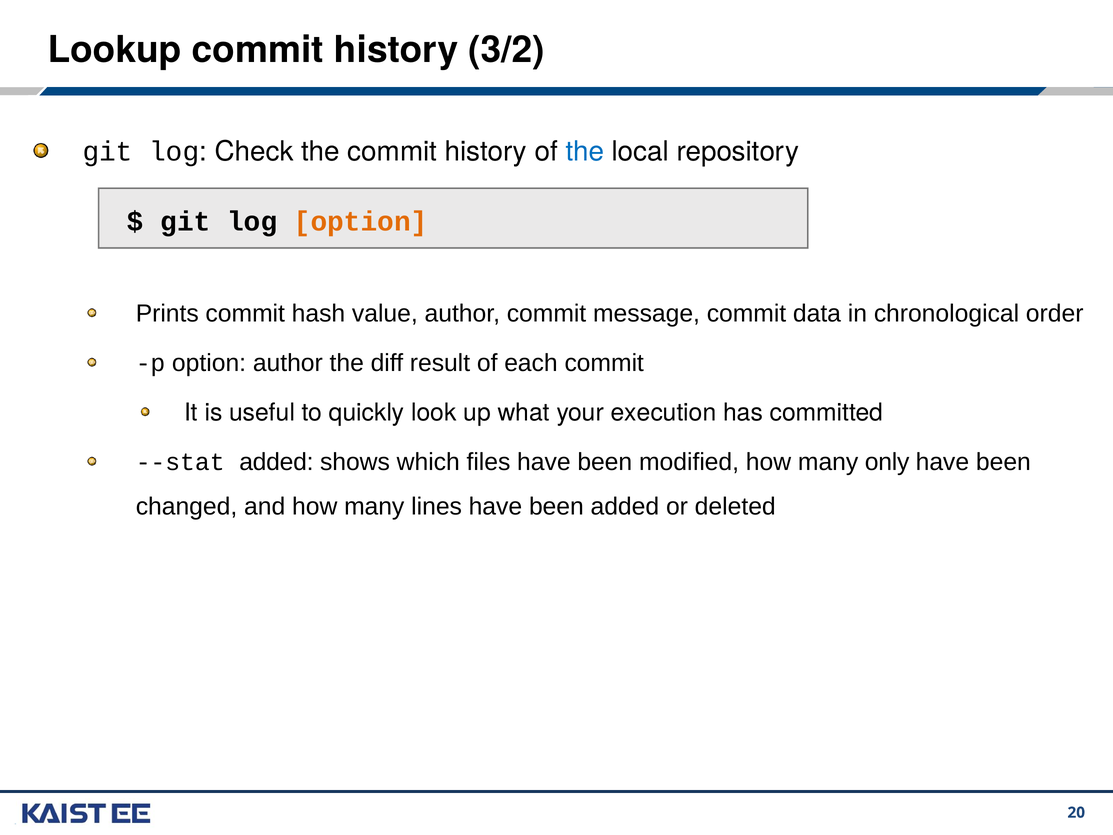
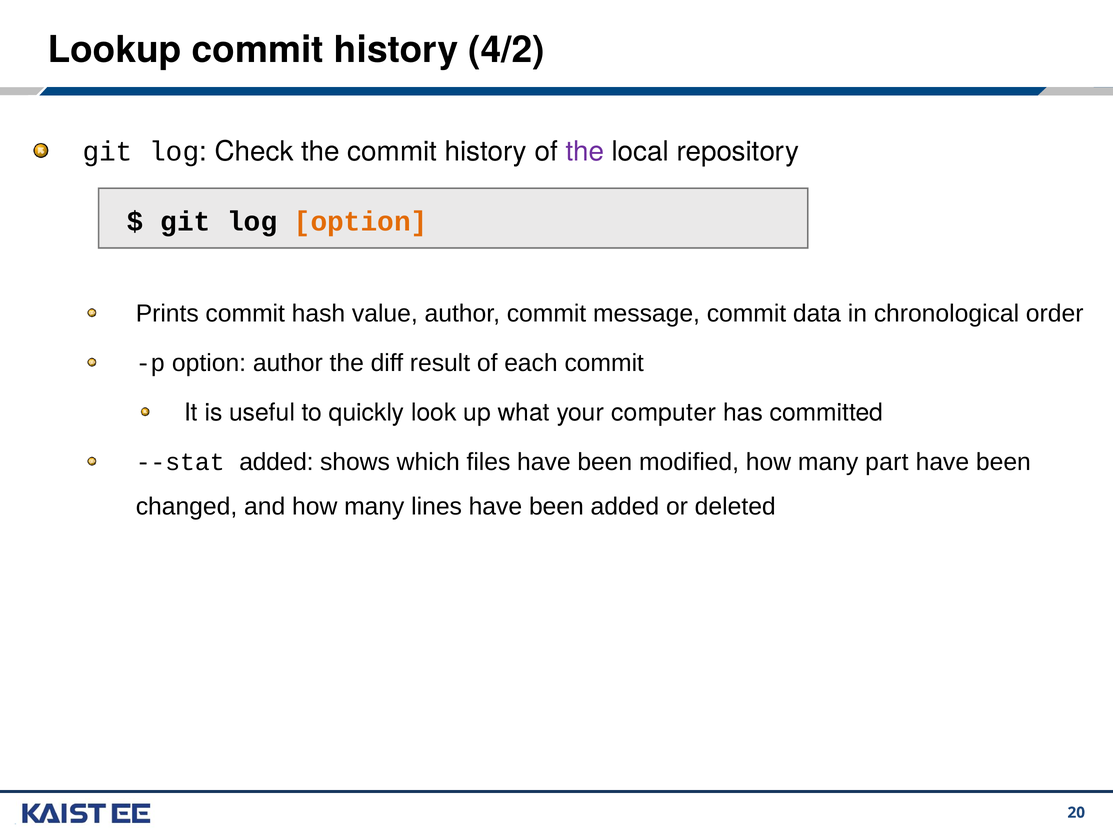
3/2: 3/2 -> 4/2
the at (585, 151) colour: blue -> purple
execution: execution -> computer
only: only -> part
